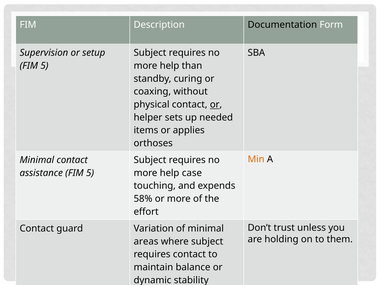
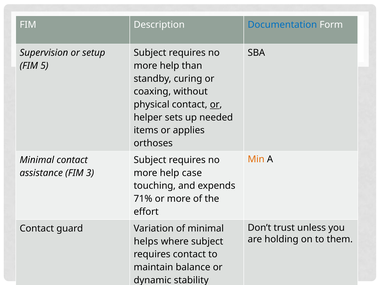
Documentation colour: black -> blue
assistance FIM 5: 5 -> 3
58%: 58% -> 71%
areas: areas -> helps
